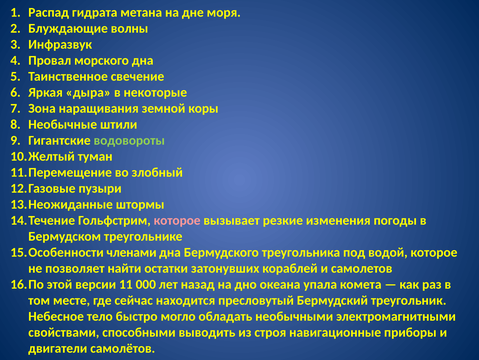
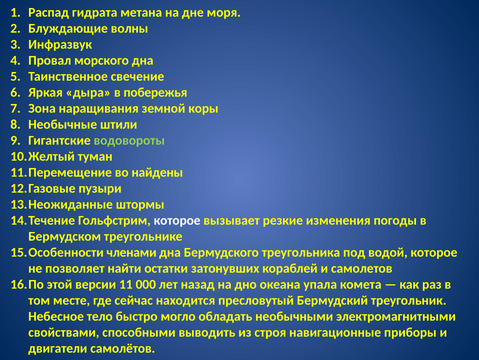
некоторые: некоторые -> побережья
злобный: злобный -> найдены
которое at (177, 220) colour: pink -> white
